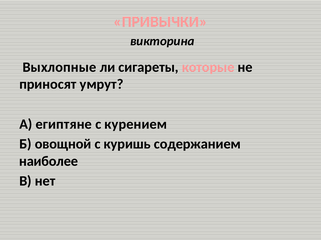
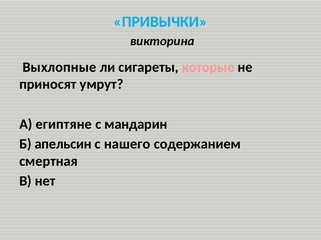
ПРИВЫЧКИ colour: pink -> light blue
курением: курением -> мандарин
овощной: овощной -> апельсин
куришь: куришь -> нашего
наиболее: наиболее -> смертная
